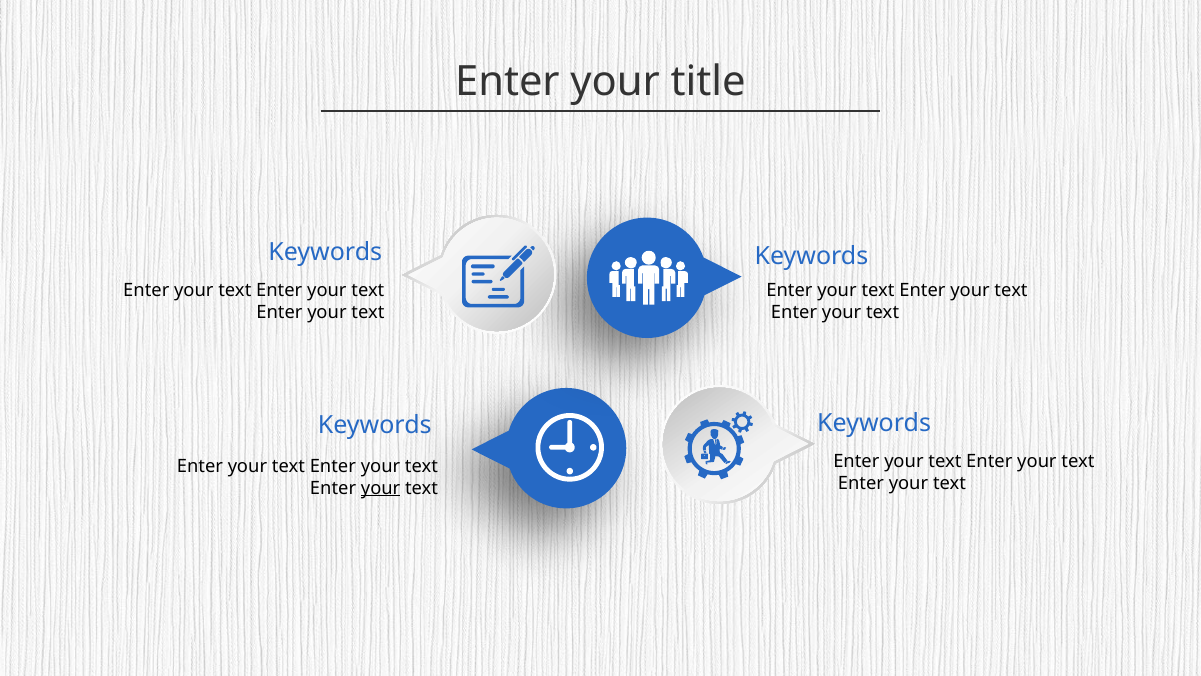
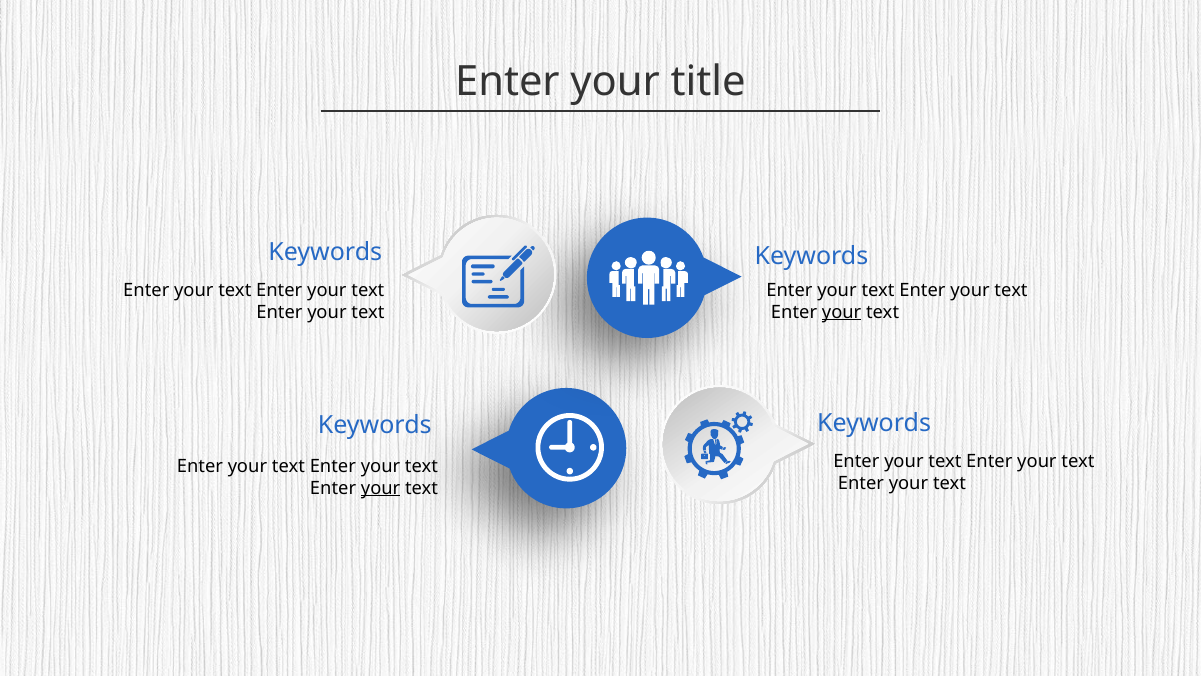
your at (842, 312) underline: none -> present
